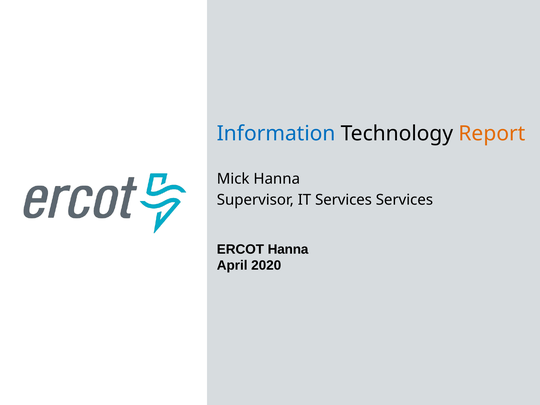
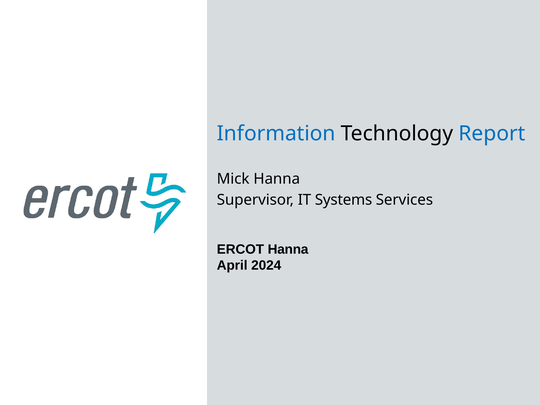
Report colour: orange -> blue
IT Services: Services -> Systems
2020: 2020 -> 2024
